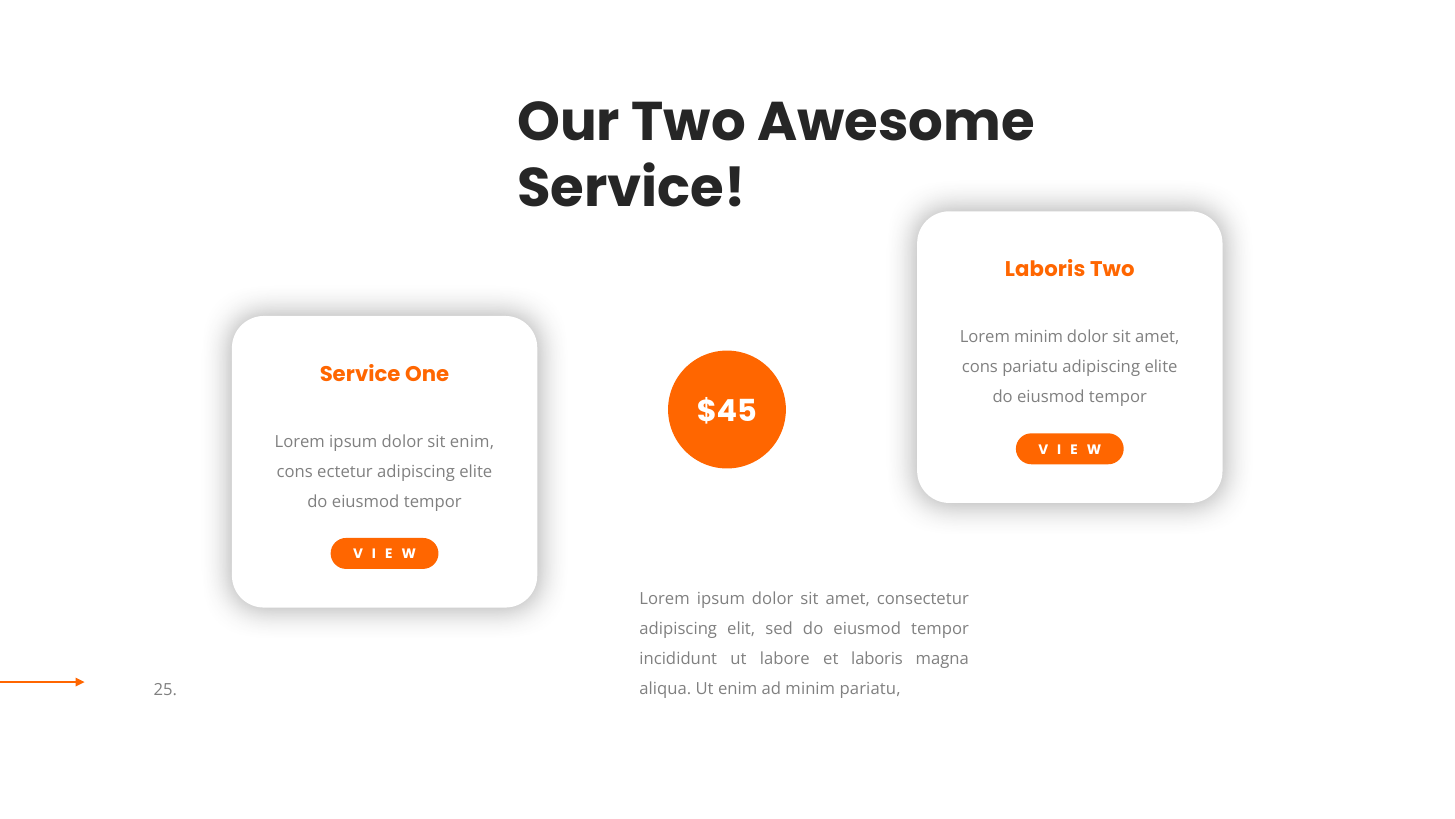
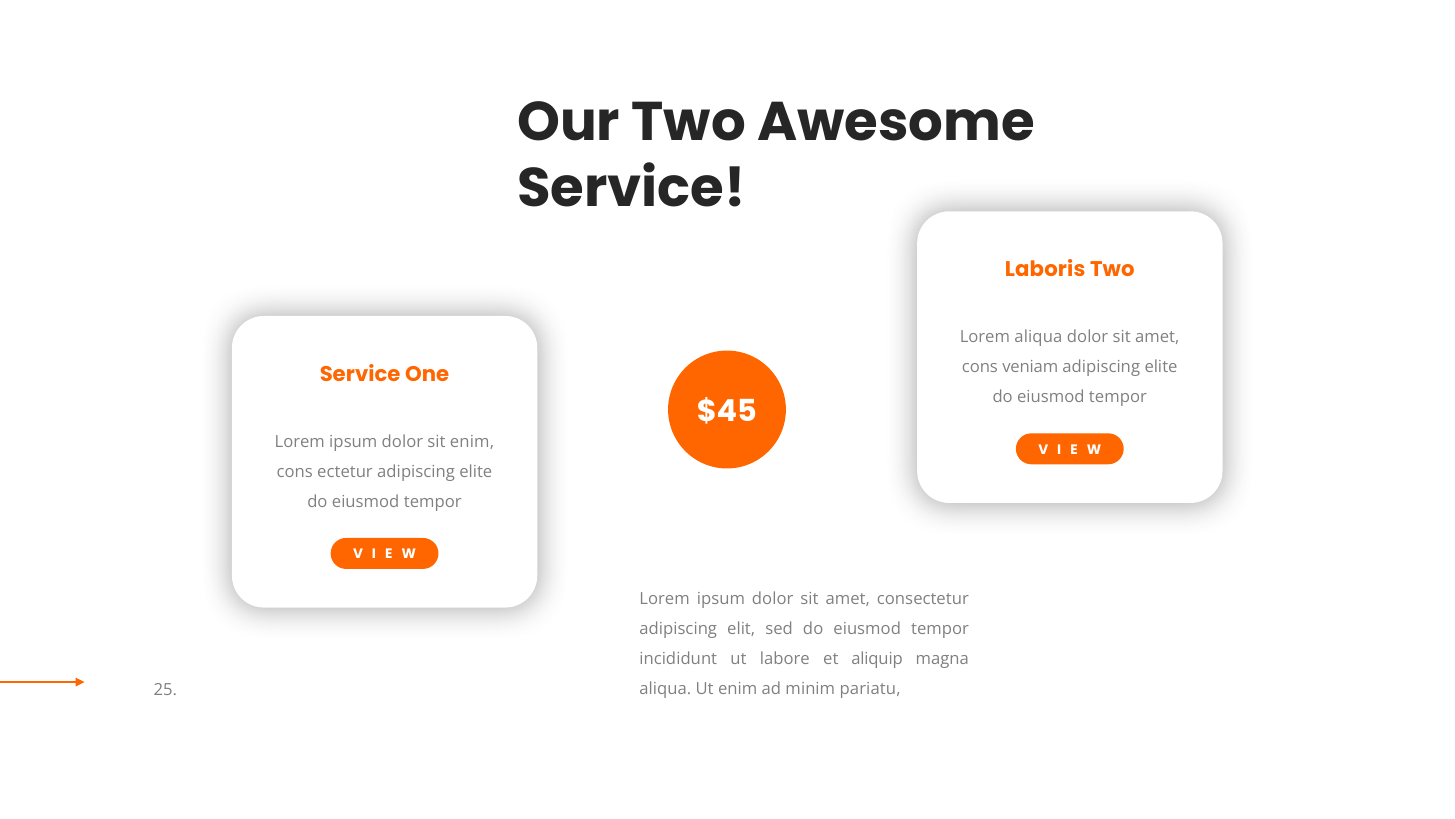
Lorem minim: minim -> aliqua
cons pariatu: pariatu -> veniam
et laboris: laboris -> aliquip
